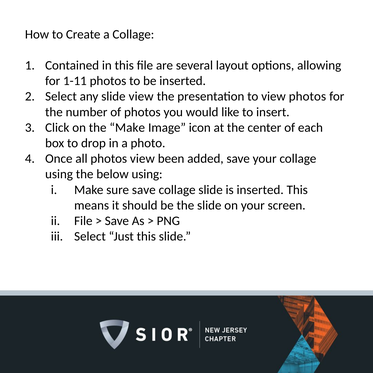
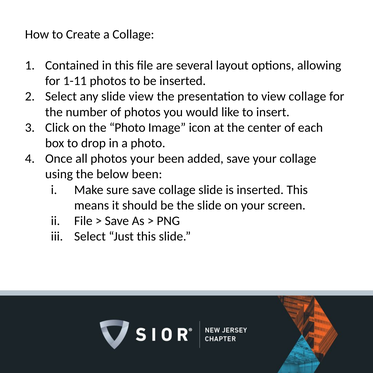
view photos: photos -> collage
the Make: Make -> Photo
photos view: view -> your
below using: using -> been
